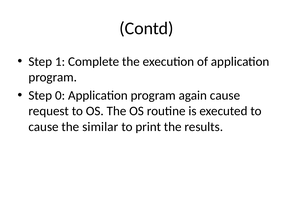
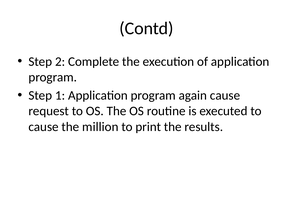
1: 1 -> 2
0: 0 -> 1
similar: similar -> million
